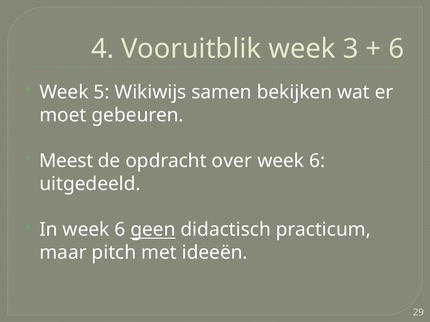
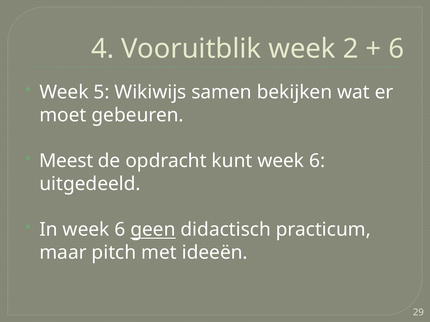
3: 3 -> 2
over: over -> kunt
